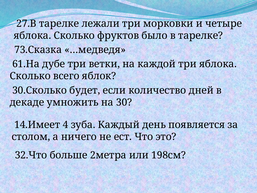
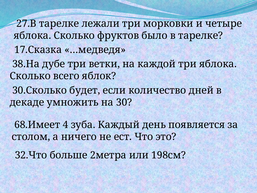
73.Сказка: 73.Сказка -> 17.Сказка
61.На: 61.На -> 38.На
14.Имеет: 14.Имеет -> 68.Имеет
